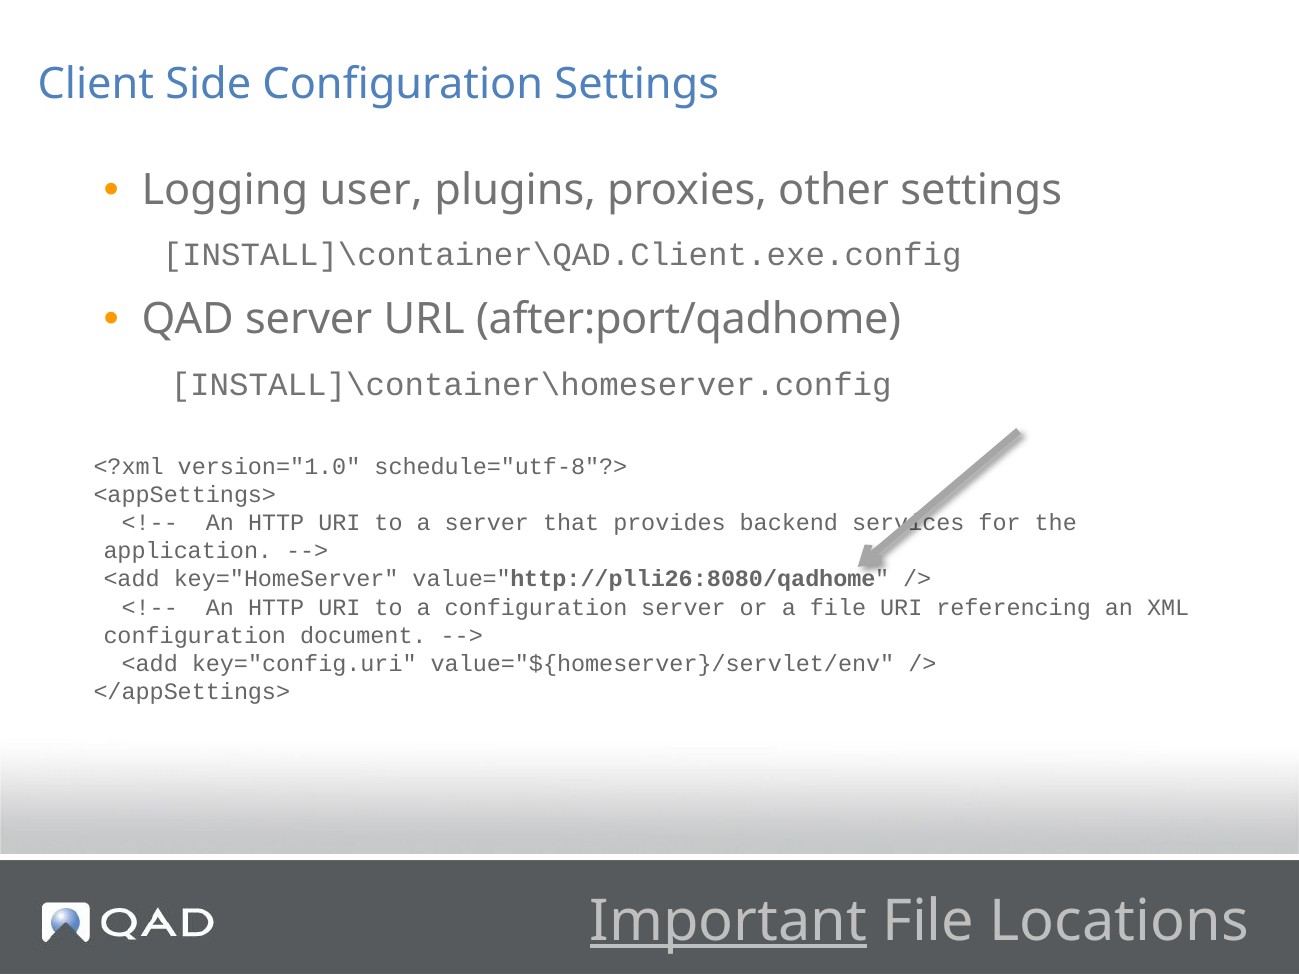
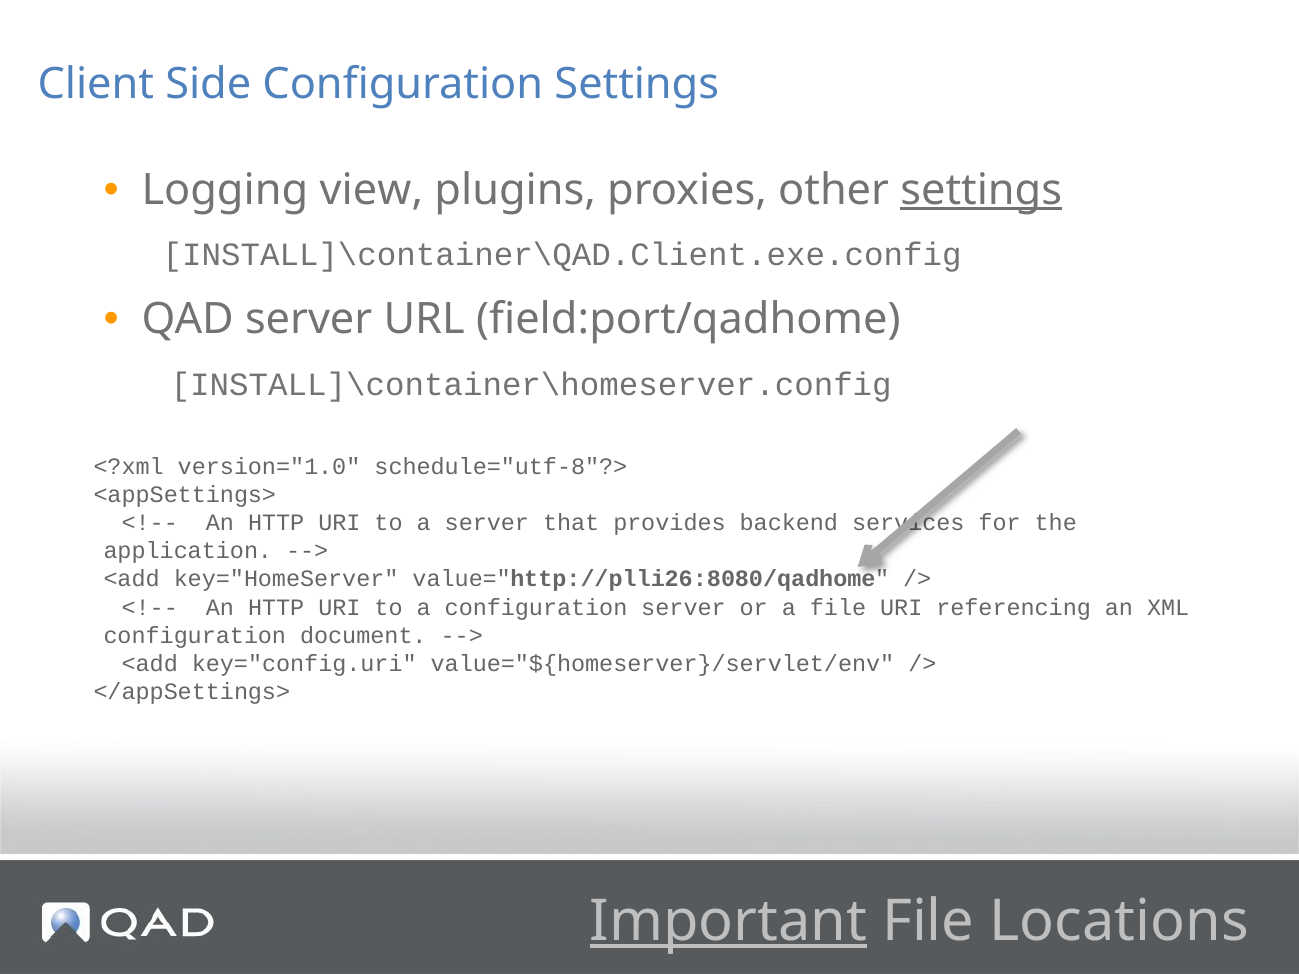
user: user -> view
settings at (981, 190) underline: none -> present
after:port/qadhome: after:port/qadhome -> field:port/qadhome
